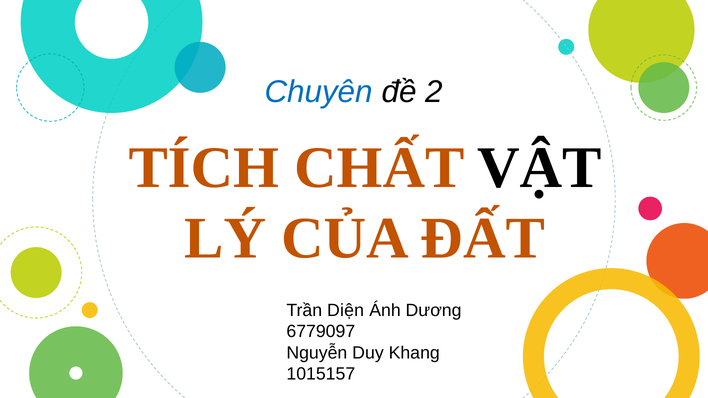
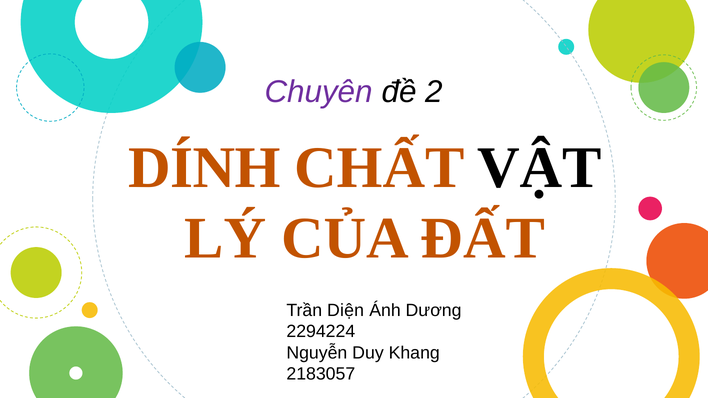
Chuyên colour: blue -> purple
TÍCH: TÍCH -> DÍNH
6779097: 6779097 -> 2294224
1015157: 1015157 -> 2183057
